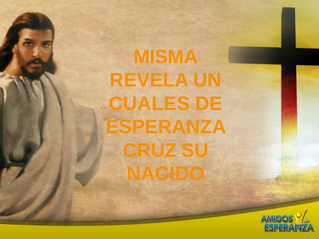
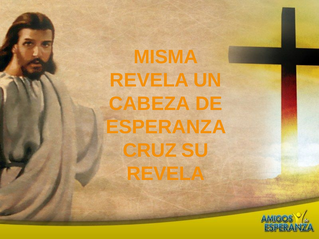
CUALES: CUALES -> CABEZA
NACIDO at (166, 174): NACIDO -> REVELA
